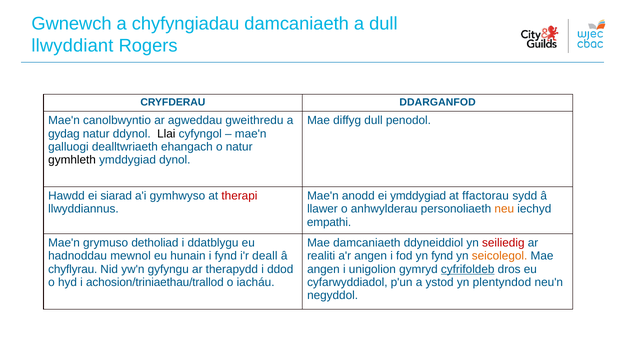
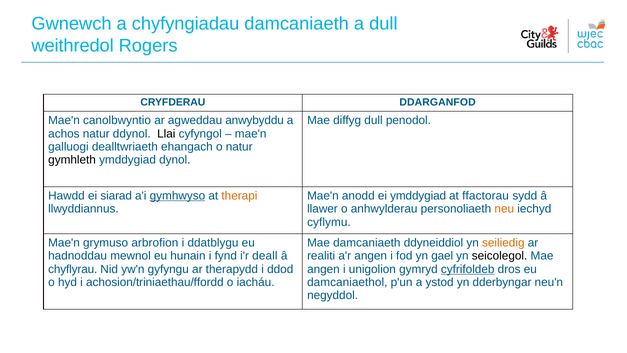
llwyddiant: llwyddiant -> weithredol
gweithredu: gweithredu -> anwybyddu
gydag: gydag -> achos
gymhwyso underline: none -> present
therapi colour: red -> orange
empathi: empathi -> cyflymu
detholiad: detholiad -> arbrofion
seiliedig colour: red -> orange
yn fynd: fynd -> gael
seicolegol colour: orange -> black
achosion/triniaethau/trallod: achosion/triniaethau/trallod -> achosion/triniaethau/ffordd
cyfarwyddiadol: cyfarwyddiadol -> damcaniaethol
plentyndod: plentyndod -> dderbyngar
